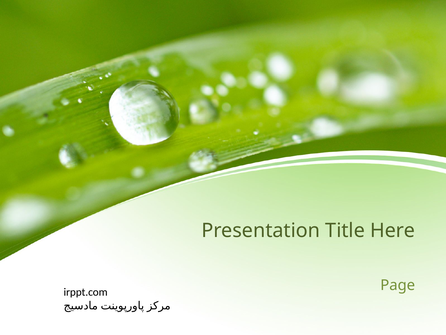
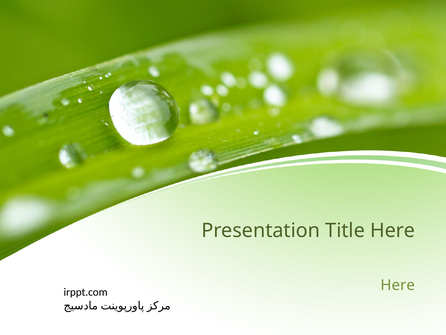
Page at (398, 285): Page -> Here
